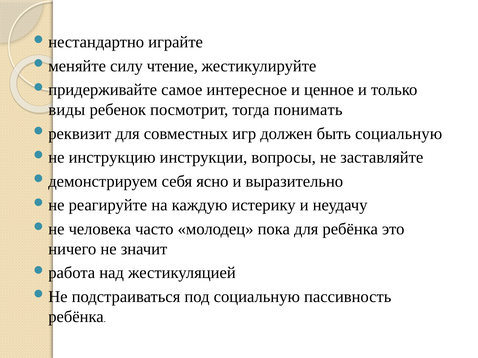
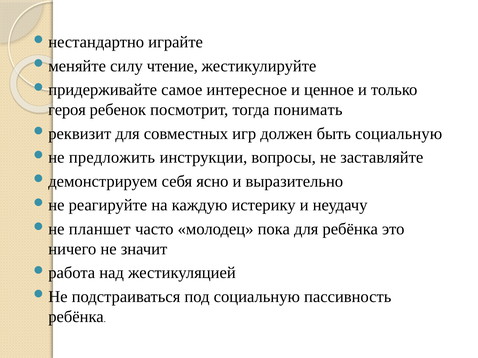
виды: виды -> героя
инструкцию: инструкцию -> предложить
человека: человека -> планшет
